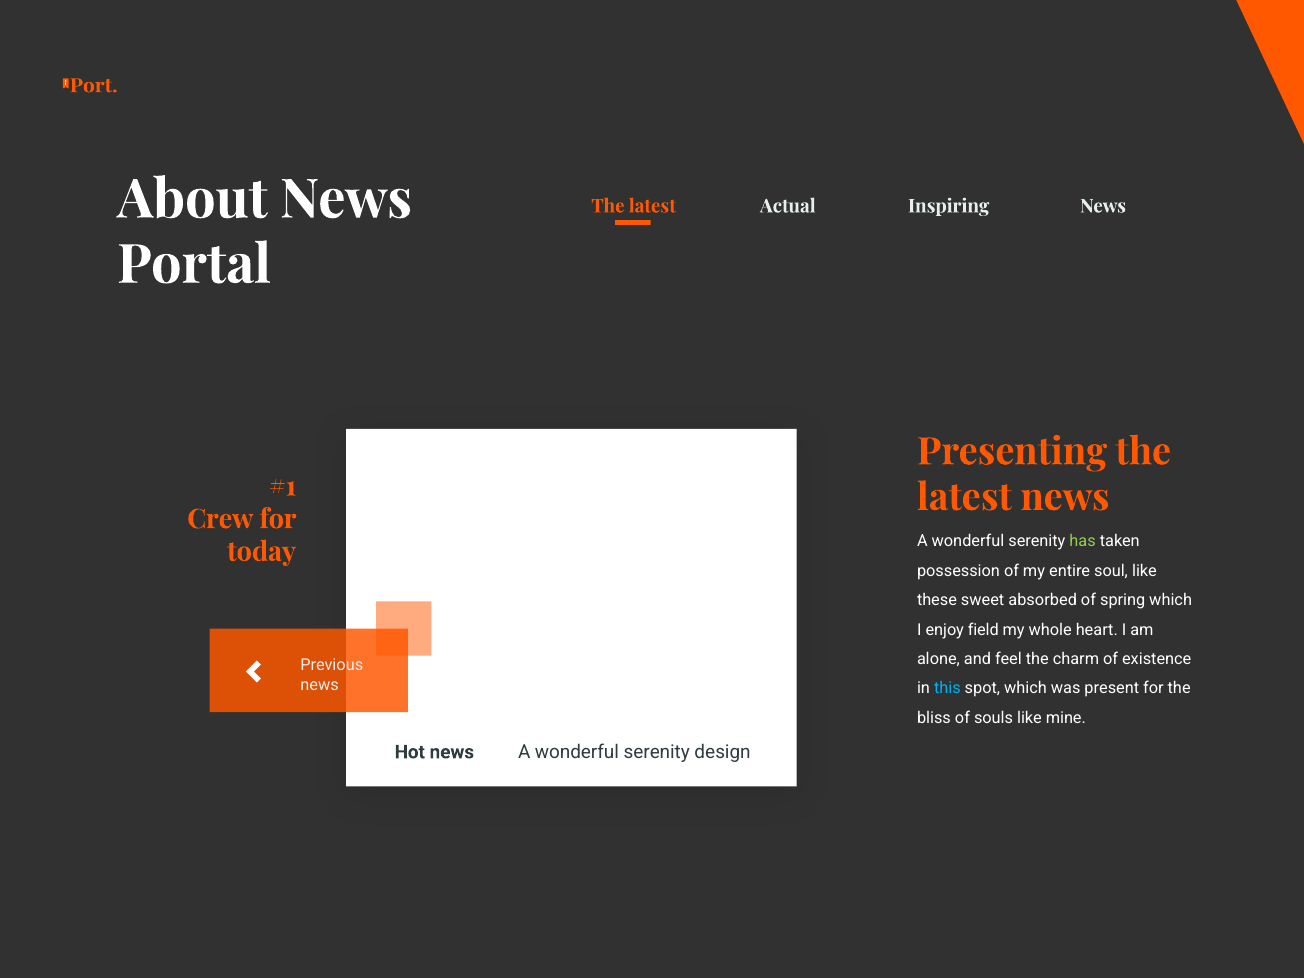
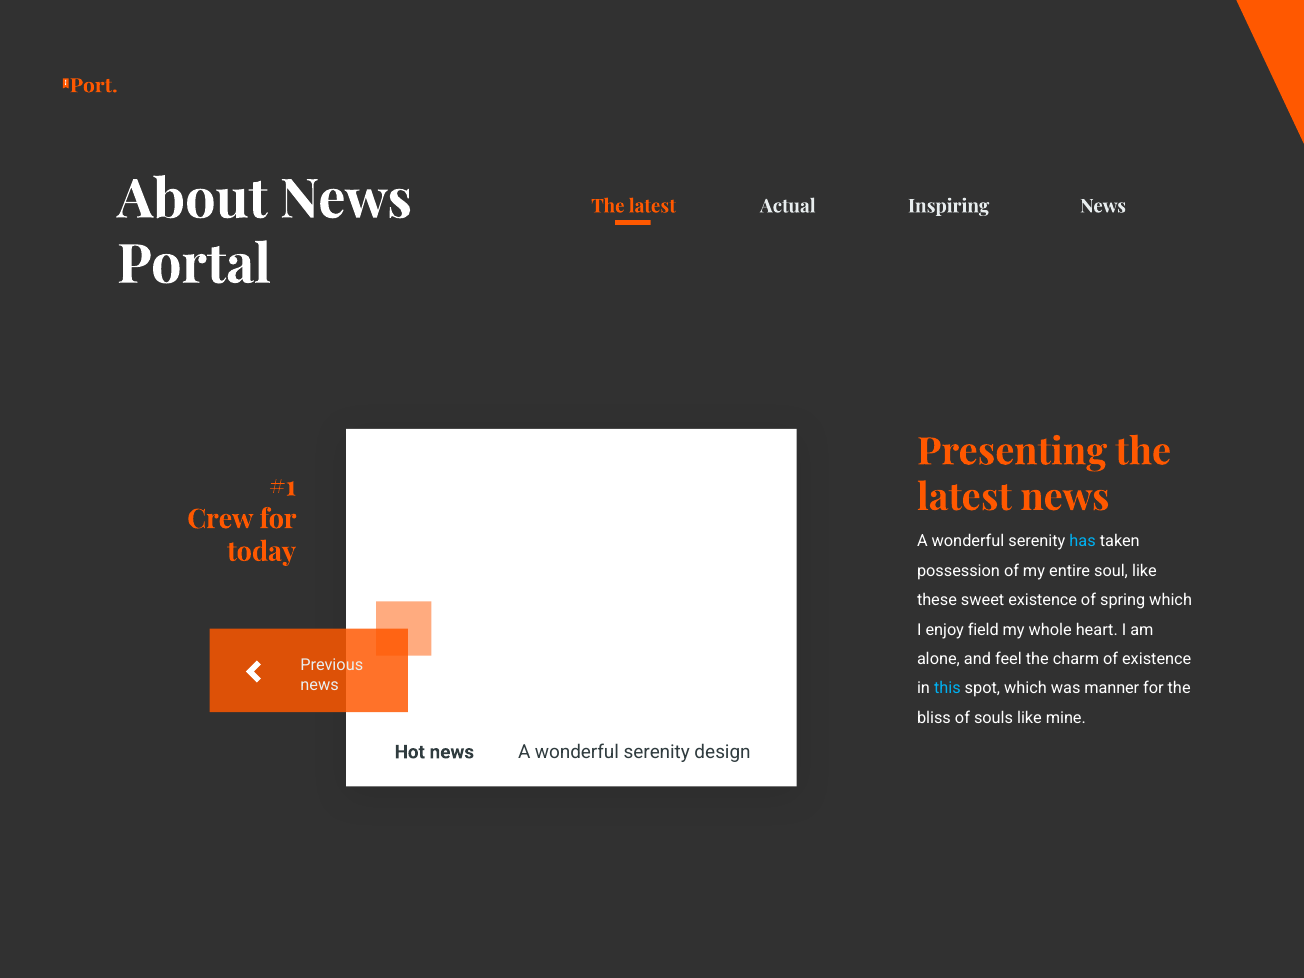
has colour: light green -> light blue
sweet absorbed: absorbed -> existence
present: present -> manner
